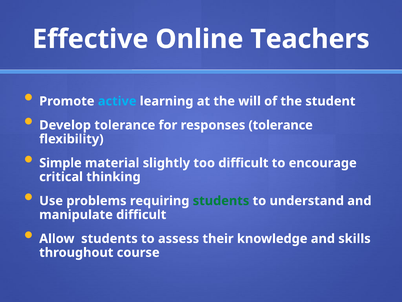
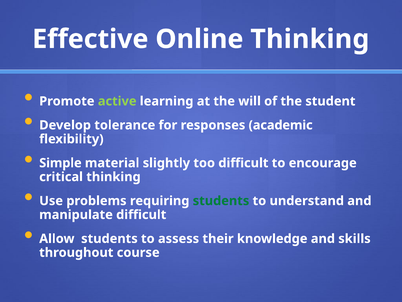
Online Teachers: Teachers -> Thinking
active colour: light blue -> light green
responses tolerance: tolerance -> academic
